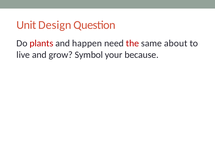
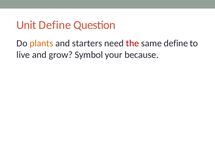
Unit Design: Design -> Define
plants colour: red -> orange
happen: happen -> starters
same about: about -> define
